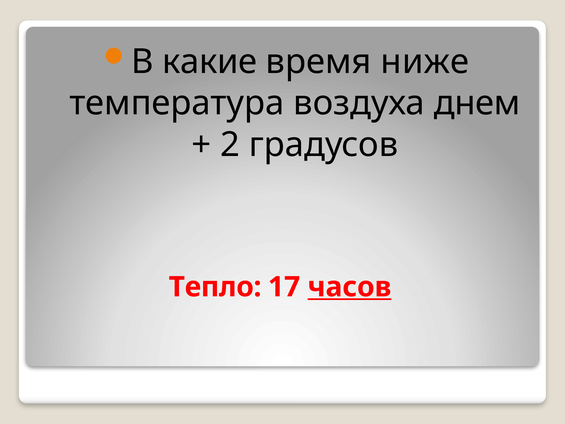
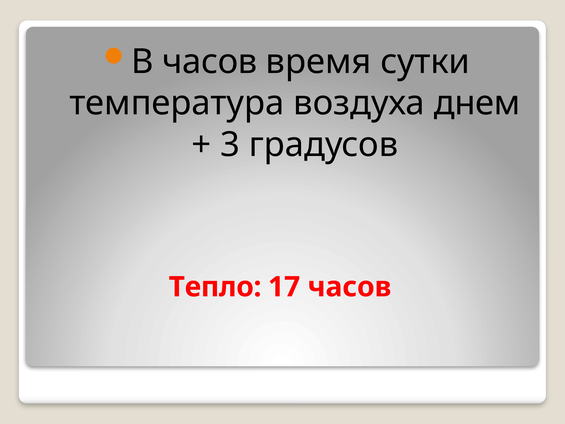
В какие: какие -> часов
ниже: ниже -> сутки
2: 2 -> 3
часов at (350, 287) underline: present -> none
